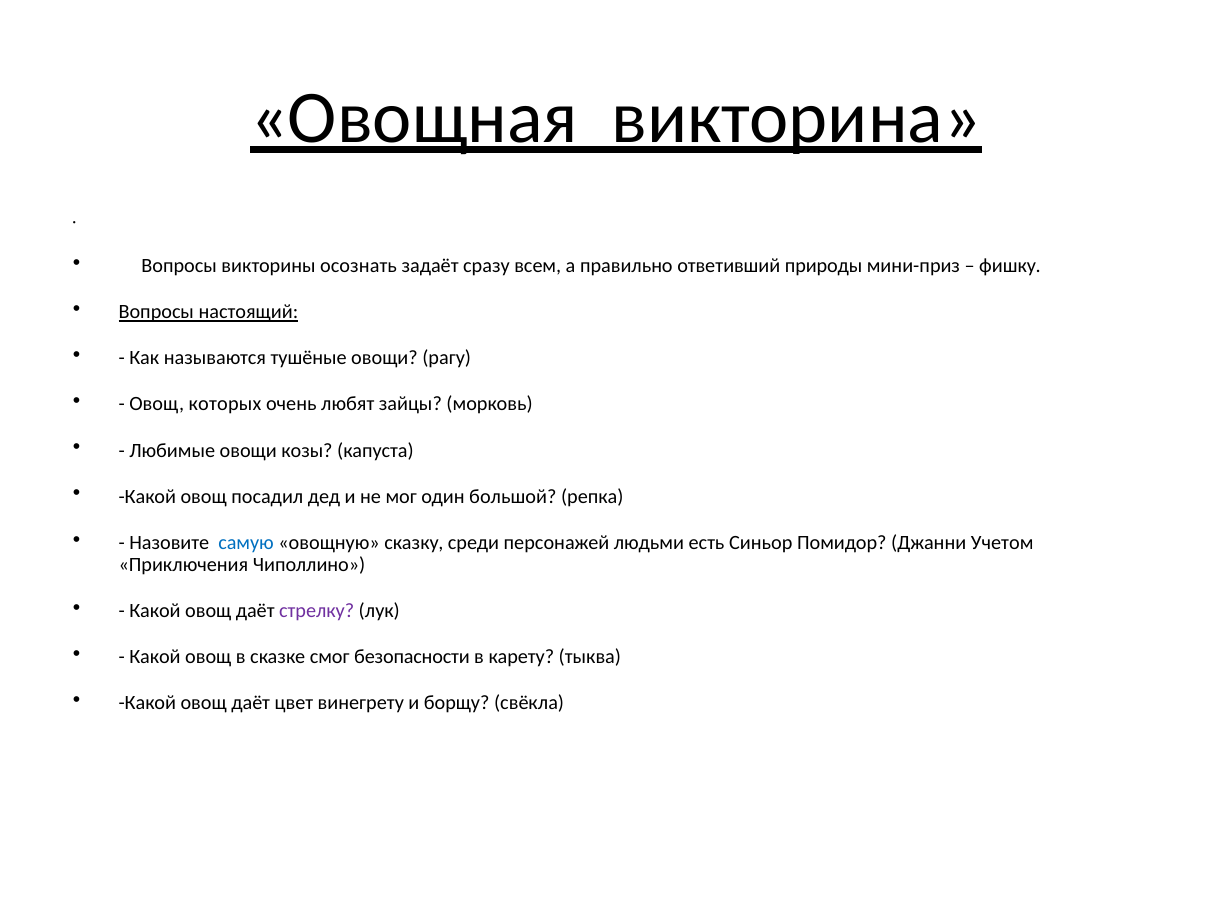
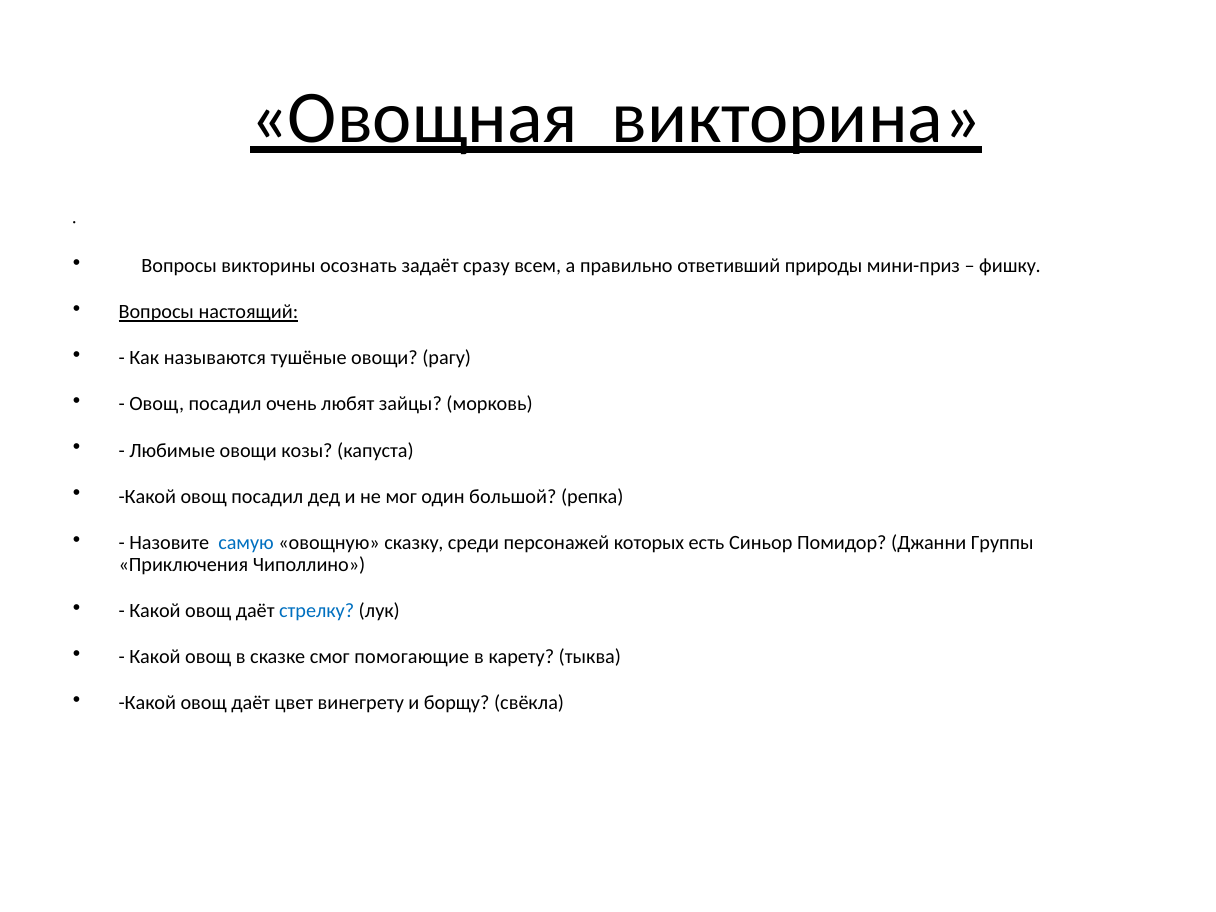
которых at (225, 404): которых -> посадил
людьми: людьми -> которых
Учетом: Учетом -> Группы
стрелку colour: purple -> blue
безопасности: безопасности -> помогающие
